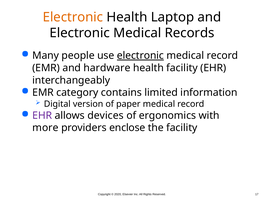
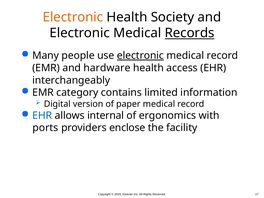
Laptop: Laptop -> Society
Records underline: none -> present
health facility: facility -> access
EHR at (42, 115) colour: purple -> blue
devices: devices -> internal
more: more -> ports
